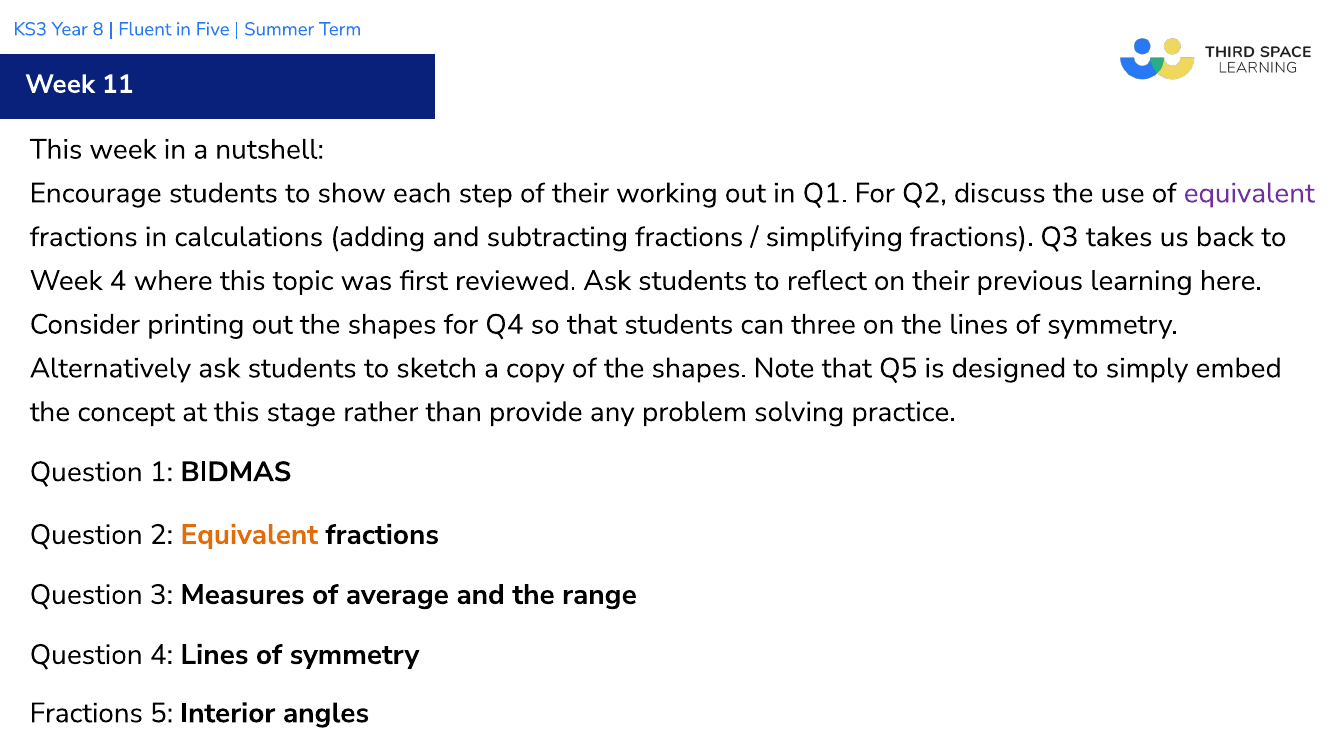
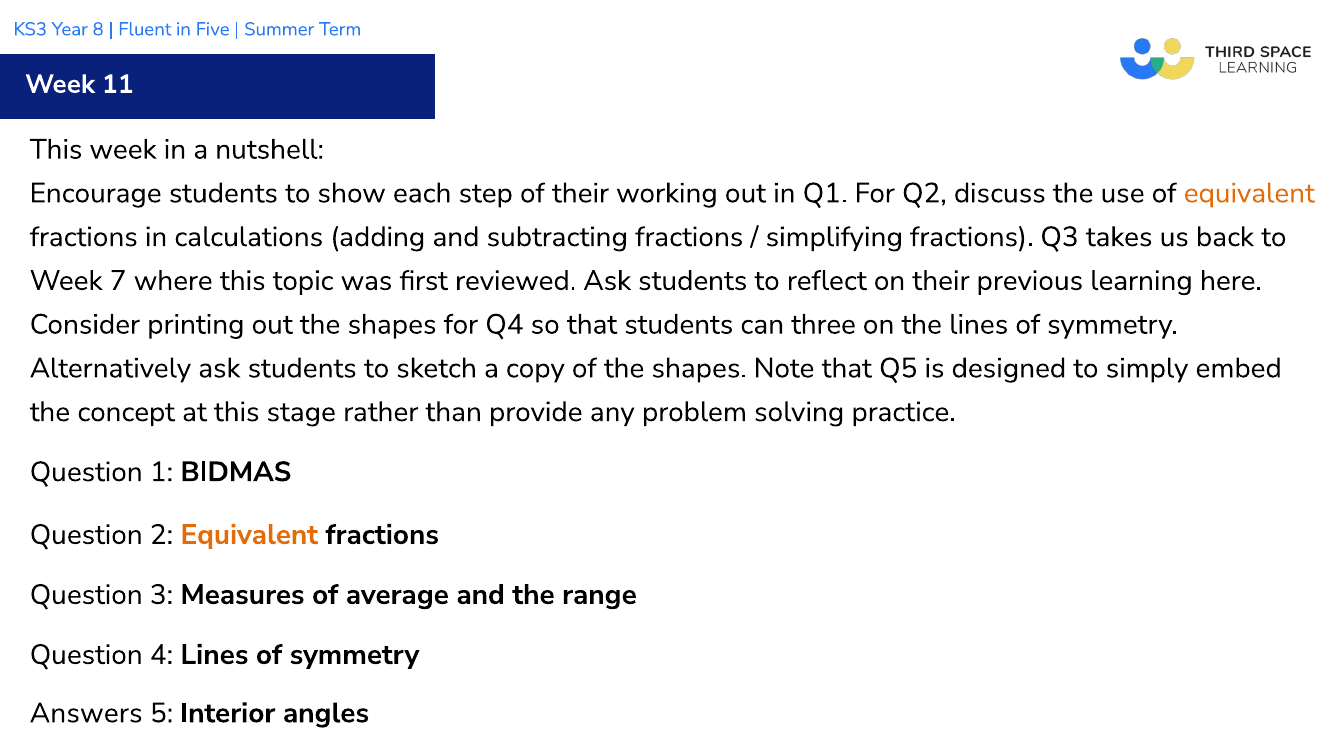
equivalent at (1249, 193) colour: purple -> orange
Week 4: 4 -> 7
Fractions at (86, 713): Fractions -> Answers
